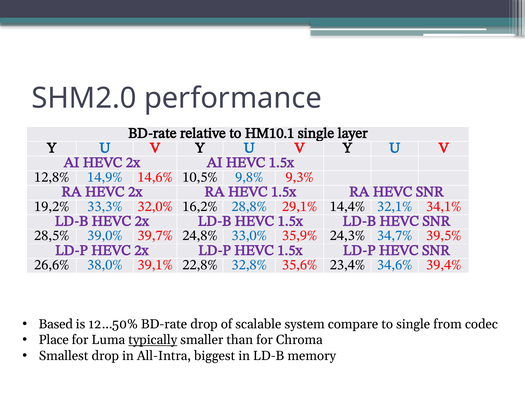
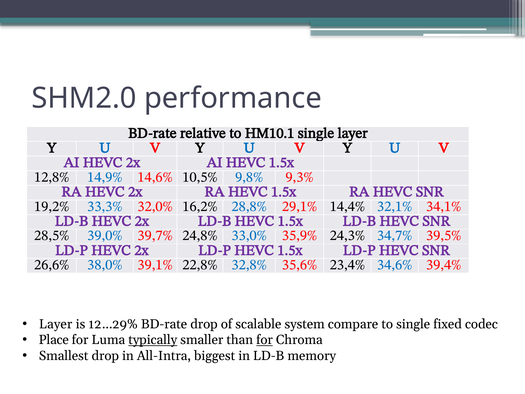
Based at (56, 324): Based -> Layer
12…50%: 12…50% -> 12…29%
from: from -> fixed
for at (265, 340) underline: none -> present
